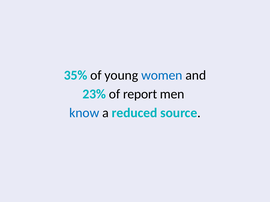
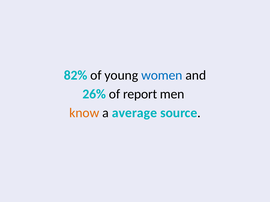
35%: 35% -> 82%
23%: 23% -> 26%
know colour: blue -> orange
reduced: reduced -> average
